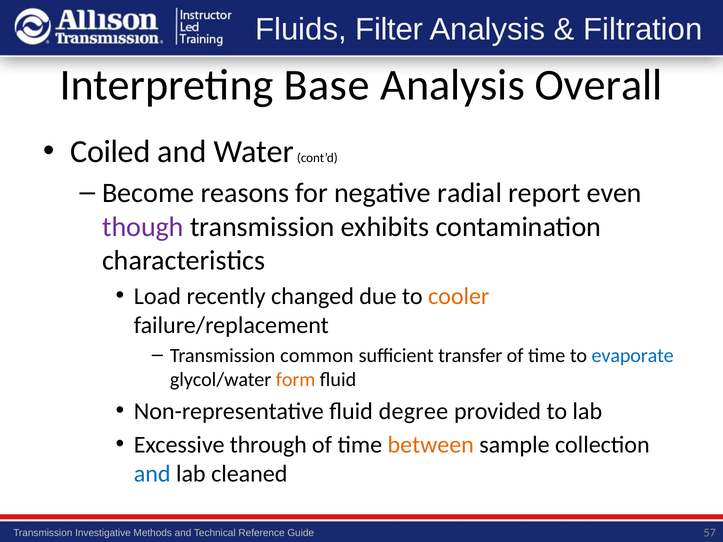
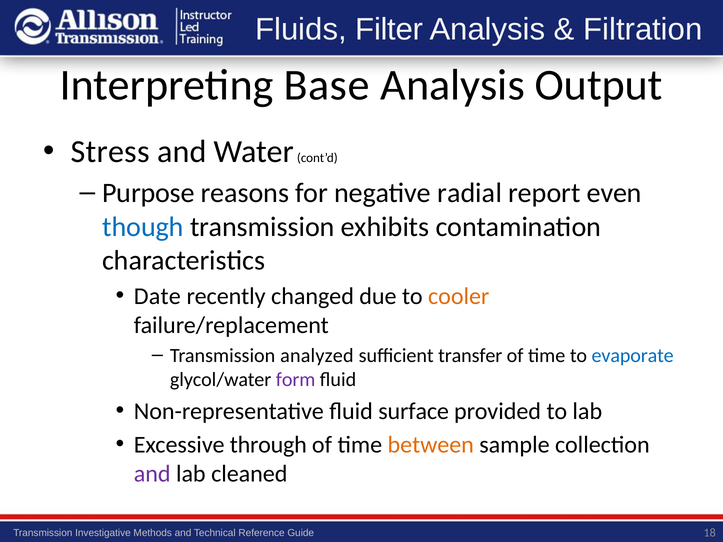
Overall: Overall -> Output
Coiled: Coiled -> Stress
Become: Become -> Purpose
though colour: purple -> blue
Load: Load -> Date
common: common -> analyzed
form colour: orange -> purple
degree: degree -> surface
and at (152, 474) colour: blue -> purple
57: 57 -> 18
